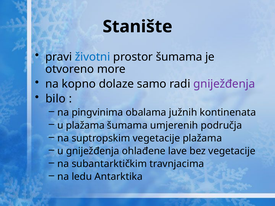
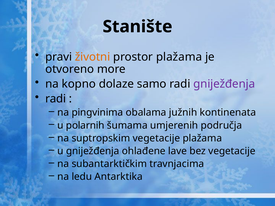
životni colour: blue -> orange
prostor šumama: šumama -> plažama
bilo at (56, 99): bilo -> radi
u plažama: plažama -> polarnih
